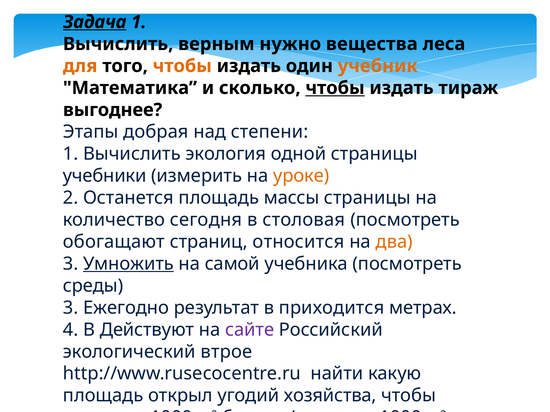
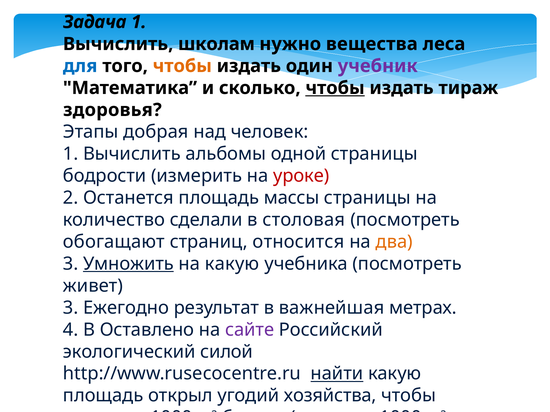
Задача underline: present -> none
верным: верным -> школам
для colour: orange -> blue
учебник colour: orange -> purple
выгоднее: выгоднее -> здоровья
степени: степени -> человек
экология: экология -> альбомы
учебники: учебники -> бодрости
уроке colour: orange -> red
сегодня: сегодня -> сделали
на самой: самой -> какую
среды: среды -> живет
приходится: приходится -> важнейшая
Действуют: Действуют -> Оставлено
втрое: втрое -> силой
найти underline: none -> present
